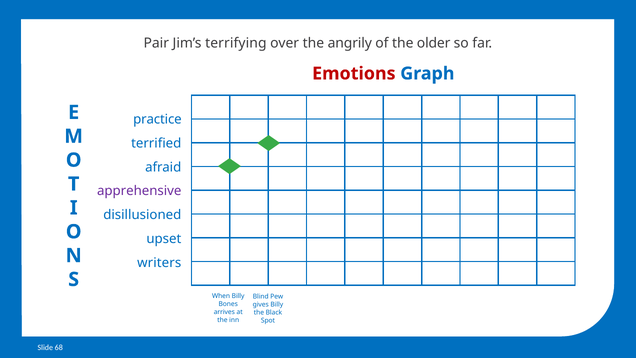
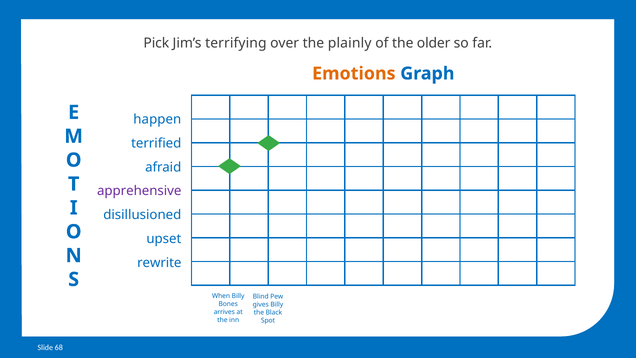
Pair: Pair -> Pick
angrily: angrily -> plainly
Emotions colour: red -> orange
practice: practice -> happen
writers: writers -> rewrite
